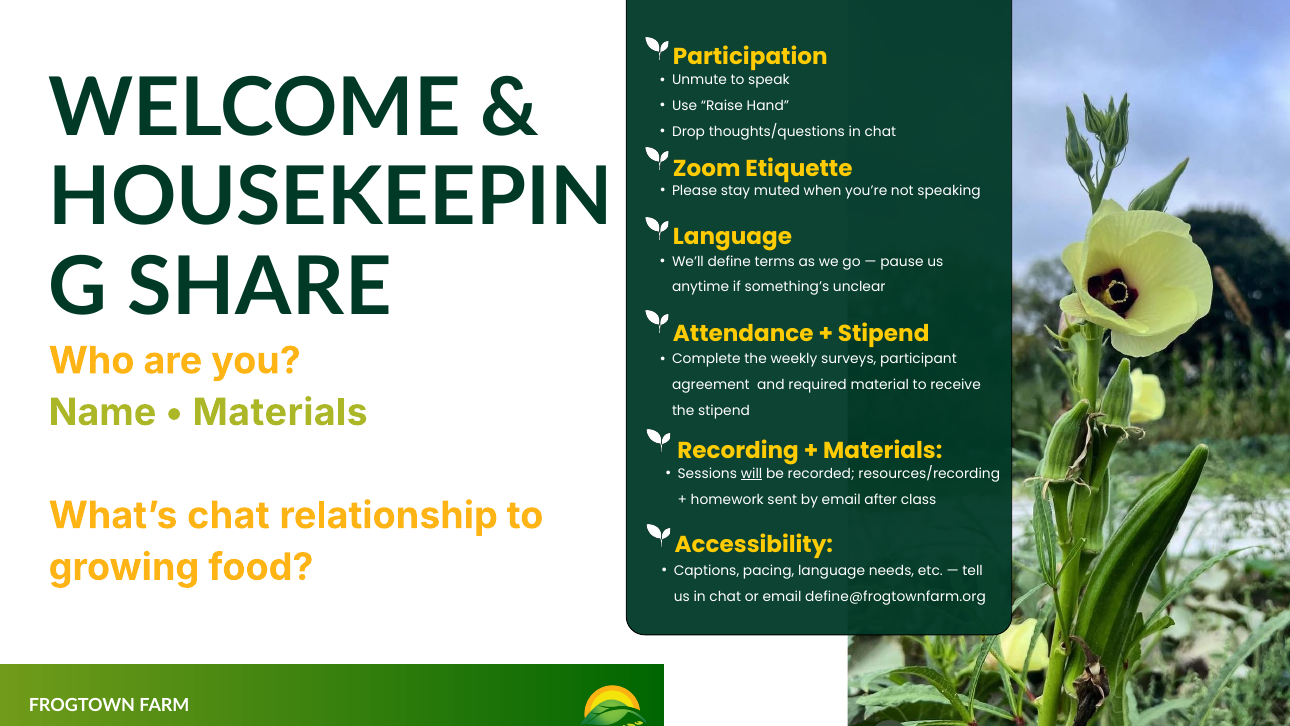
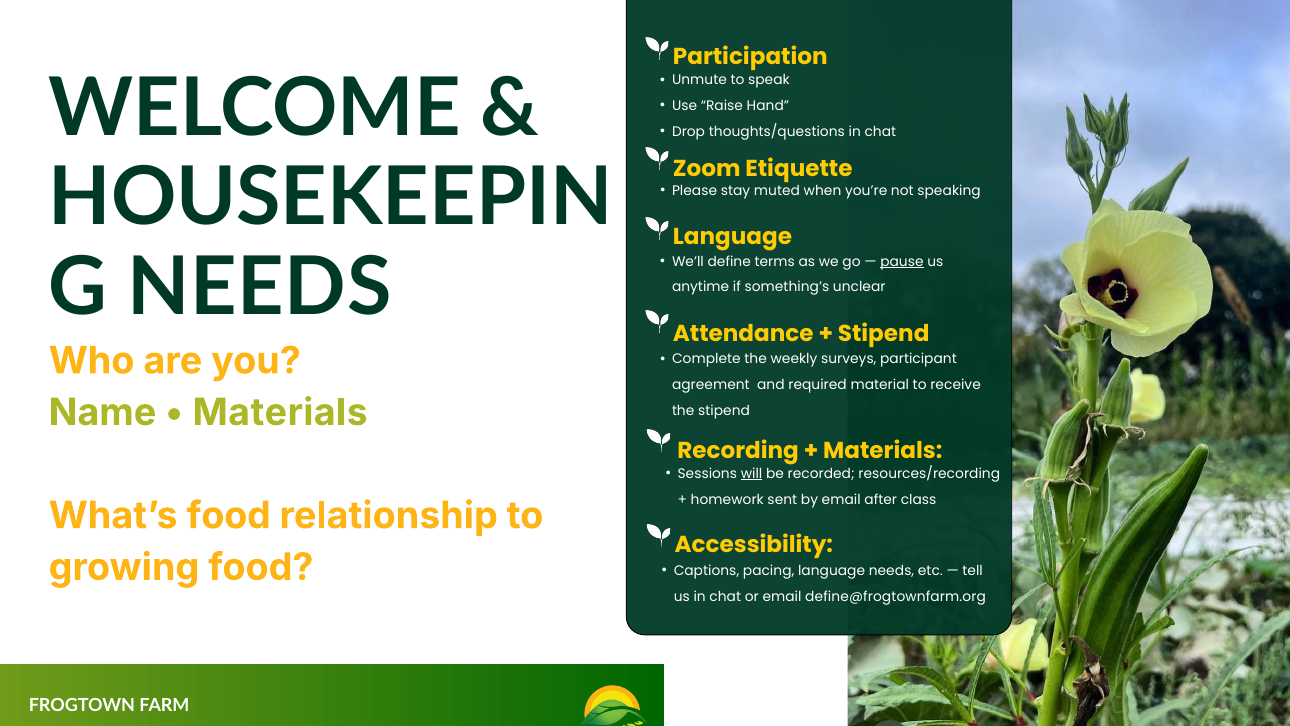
pause underline: none -> present
SHARE at (259, 287): SHARE -> NEEDS
What’s chat: chat -> food
